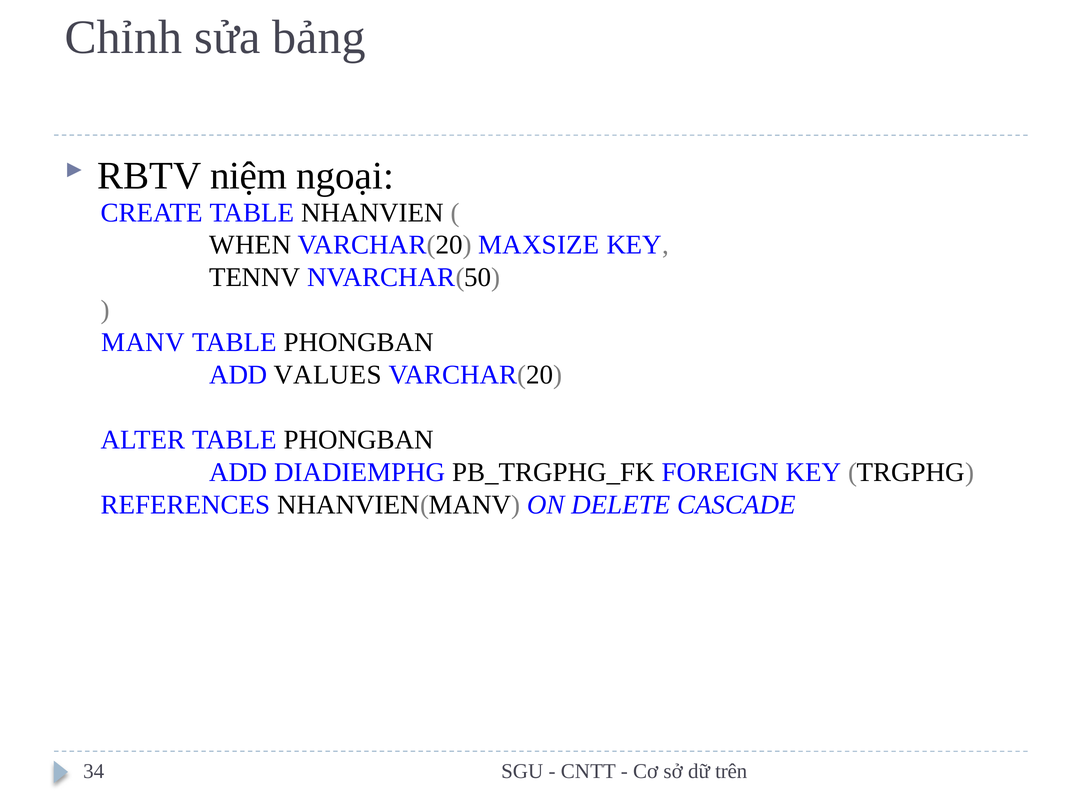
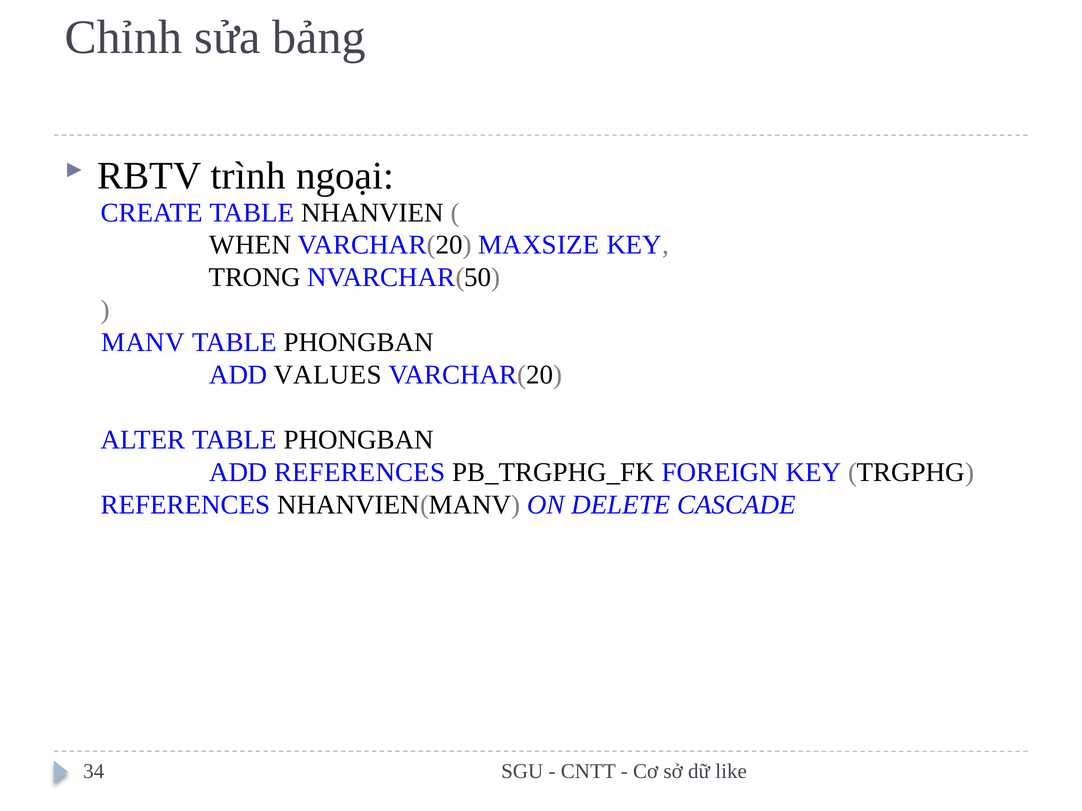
niệm: niệm -> trình
TENNV: TENNV -> TRONG
ADD DIADIEMPHG: DIADIEMPHG -> REFERENCES
trên: trên -> like
